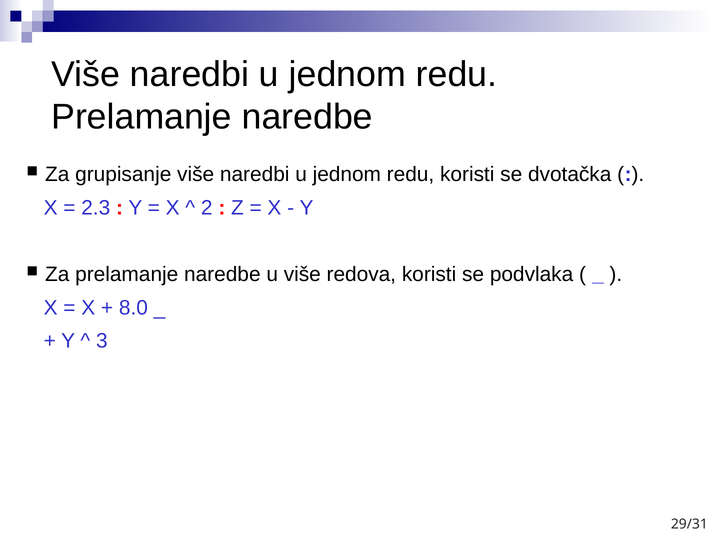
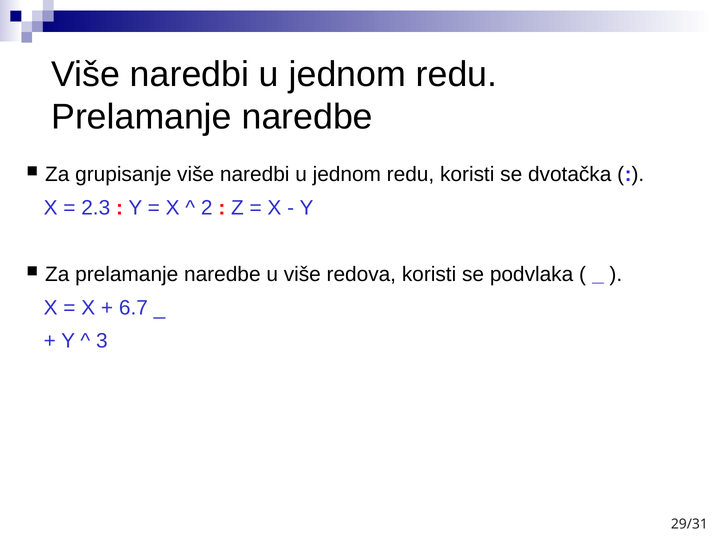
8.0: 8.0 -> 6.7
